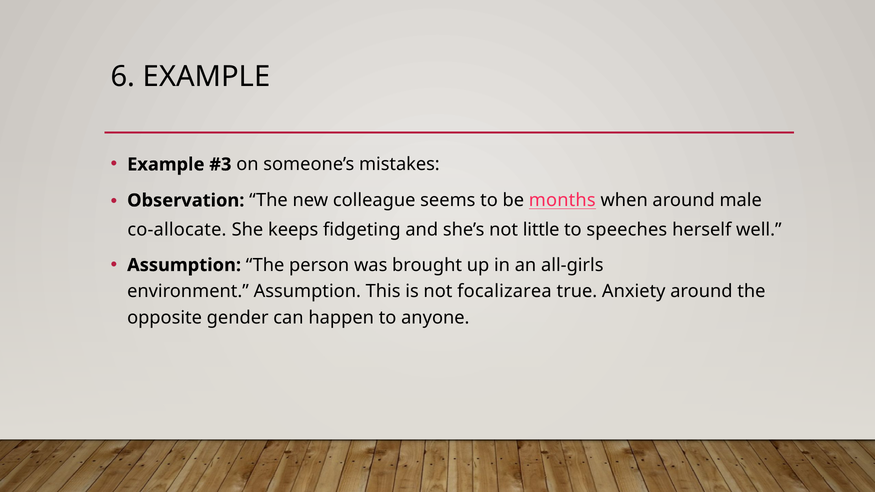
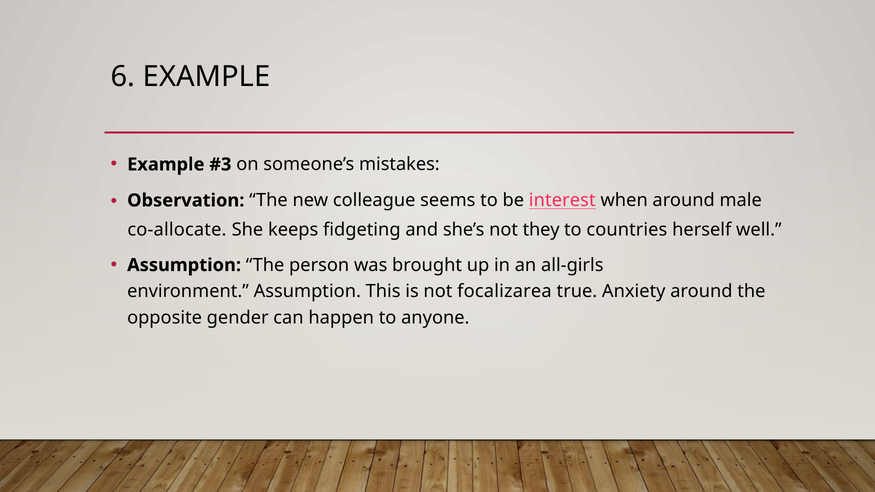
months: months -> interest
little: little -> they
speeches: speeches -> countries
